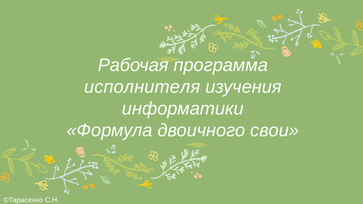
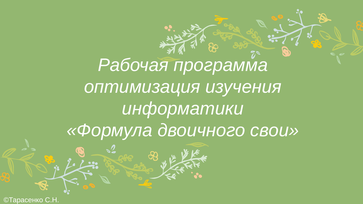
исполнителя: исполнителя -> оптимизация
